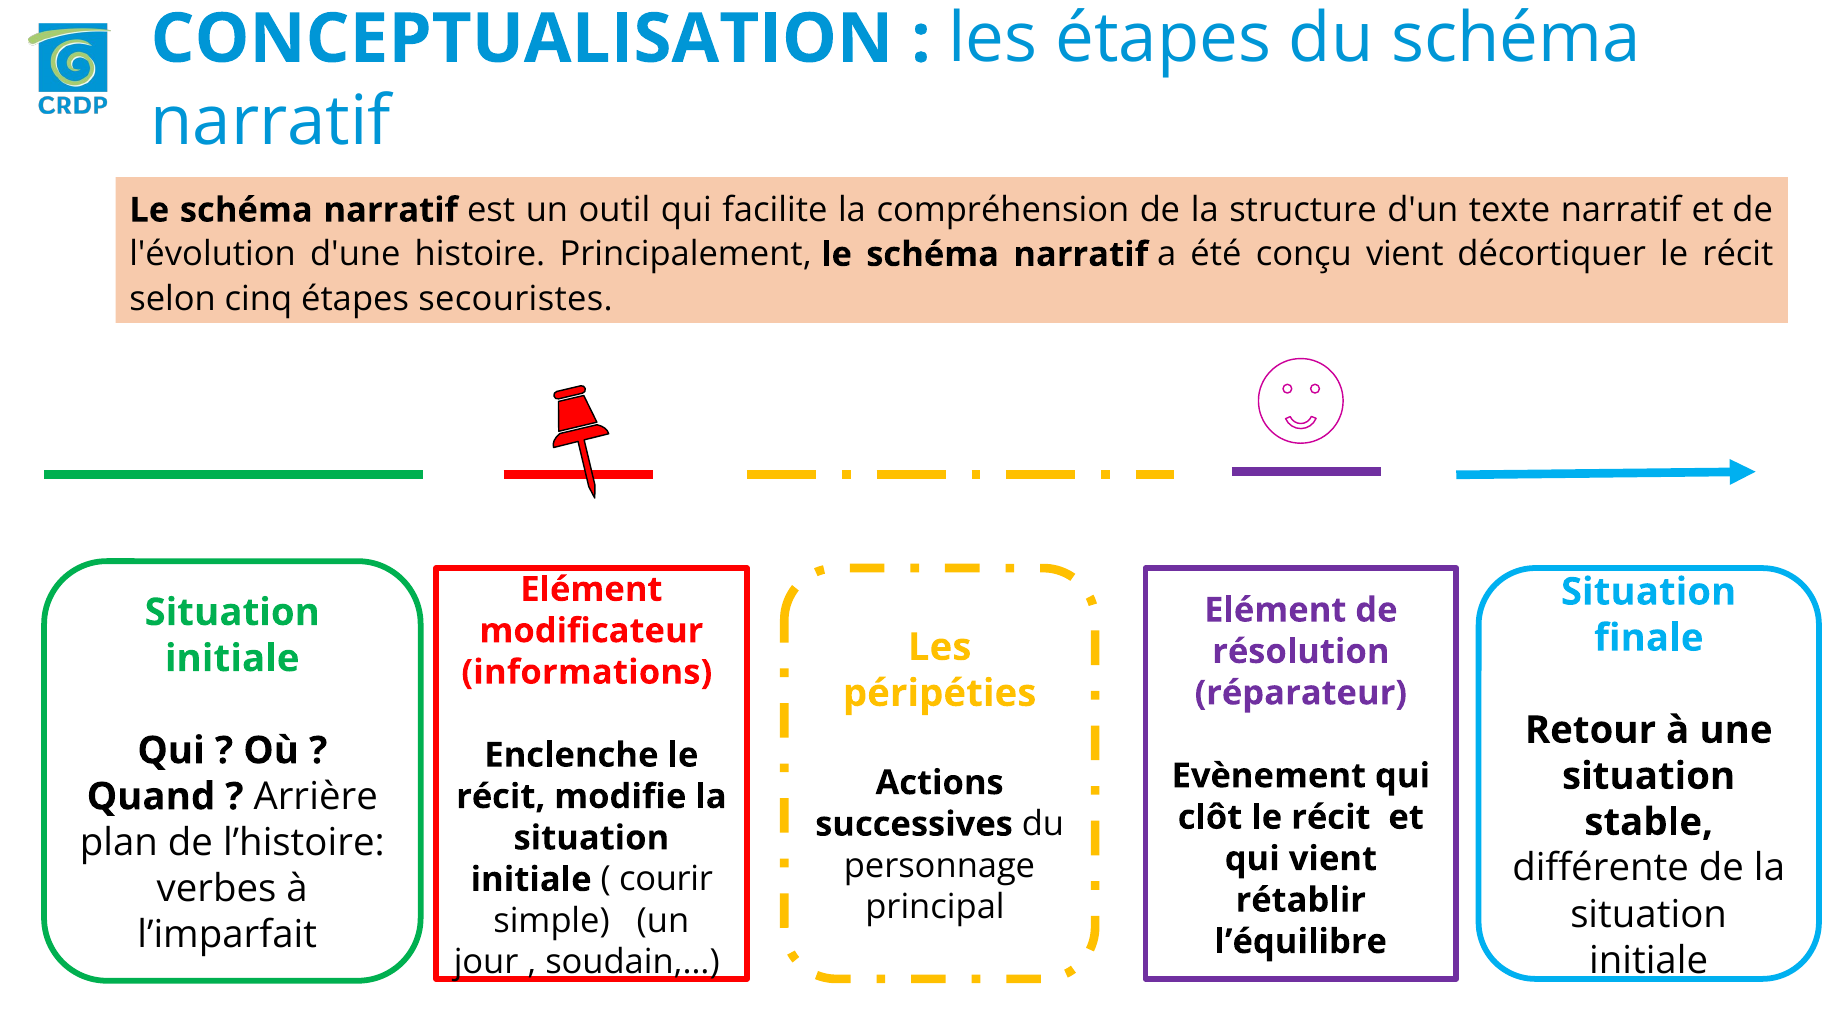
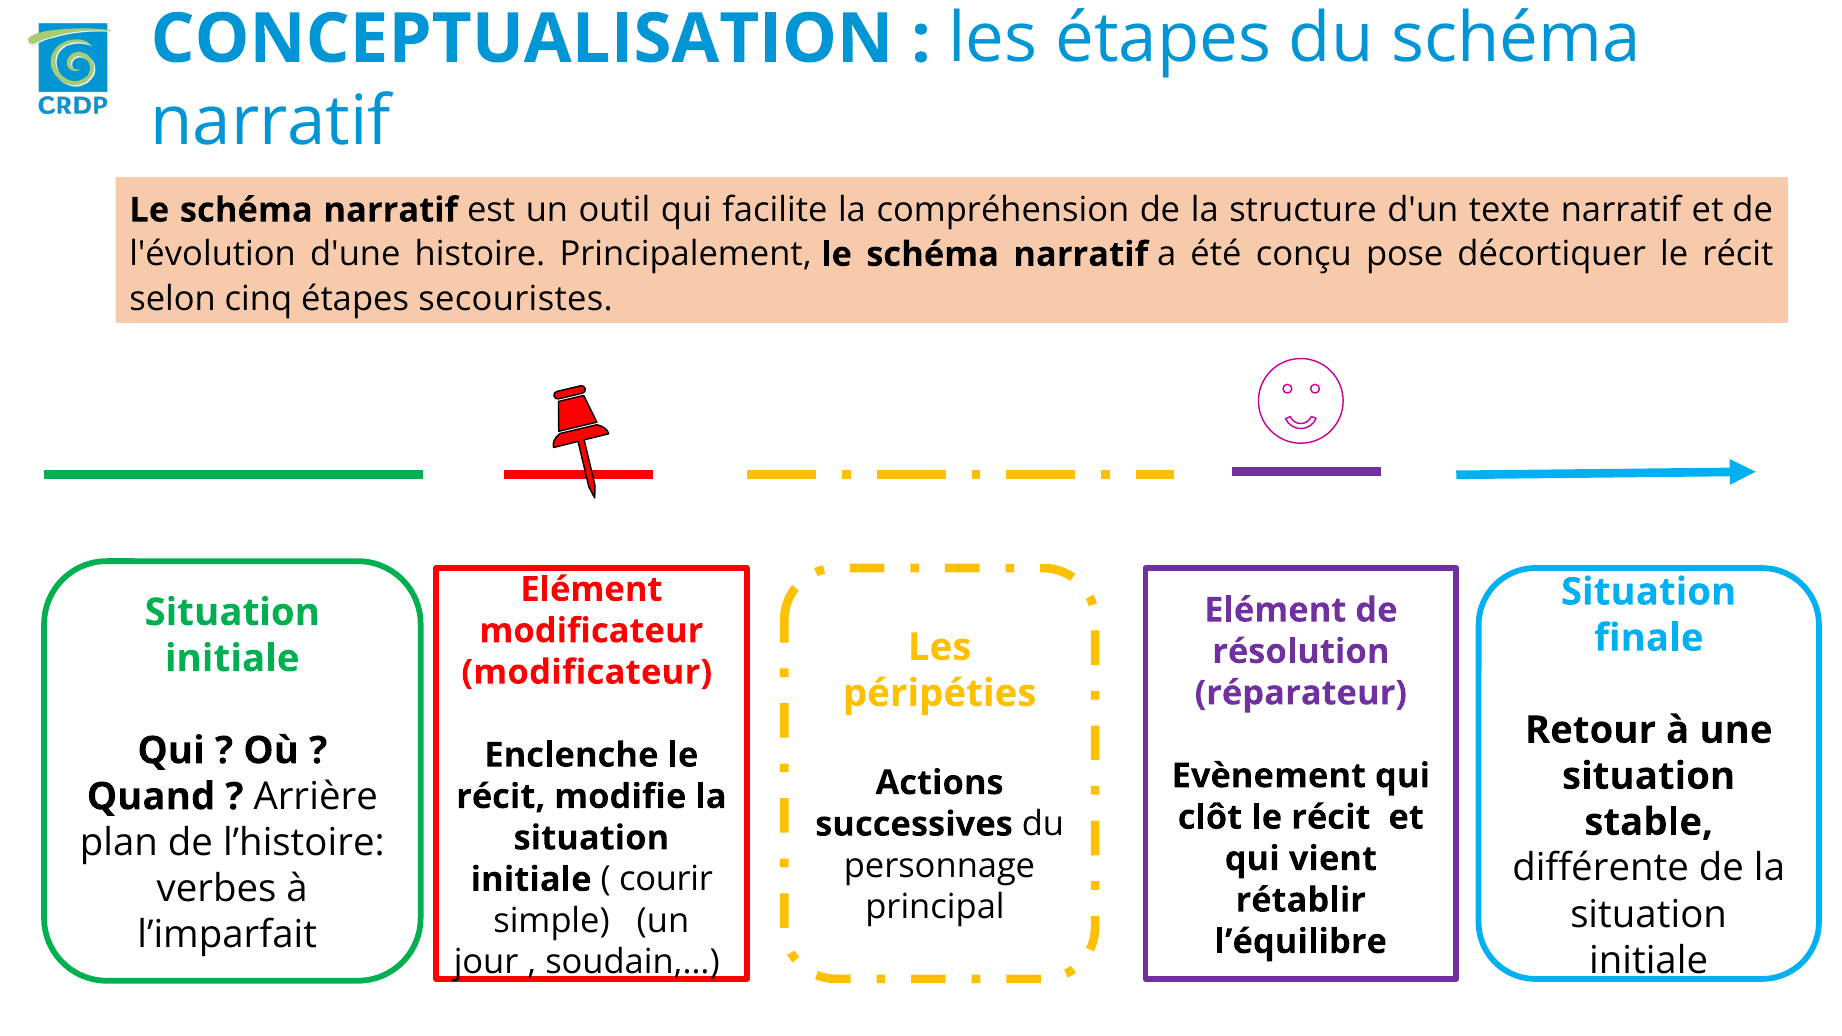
conçu vient: vient -> pose
informations at (587, 672): informations -> modificateur
